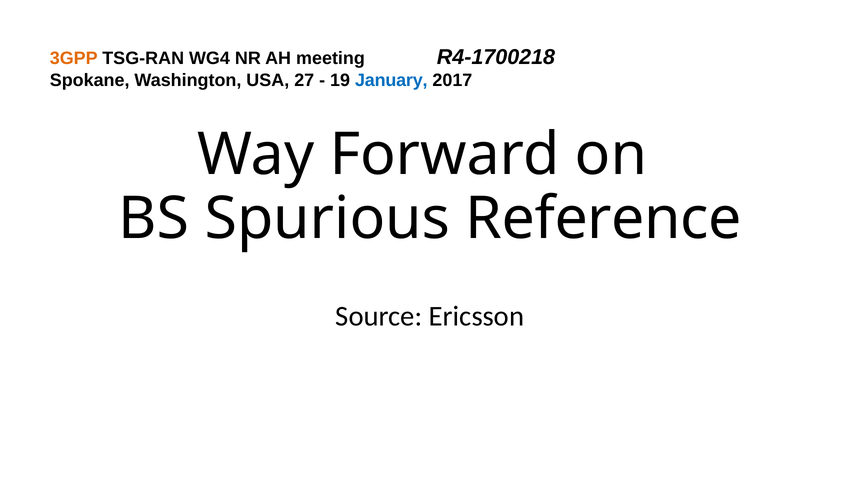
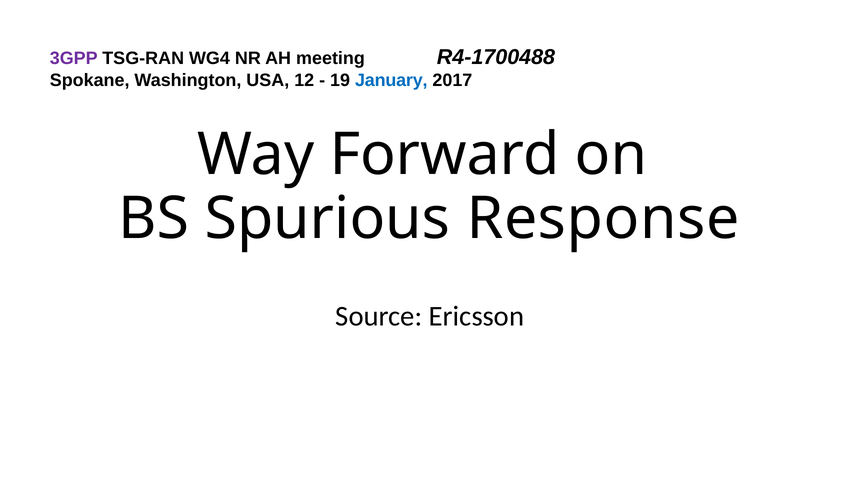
3GPP colour: orange -> purple
R4-1700218: R4-1700218 -> R4-1700488
27: 27 -> 12
Reference: Reference -> Response
